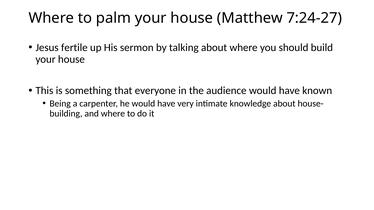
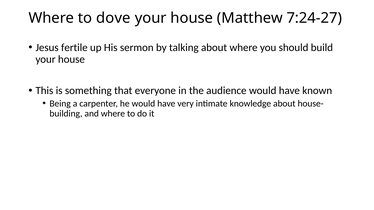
palm: palm -> dove
